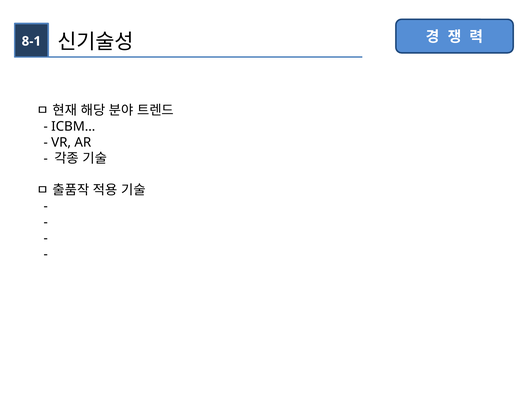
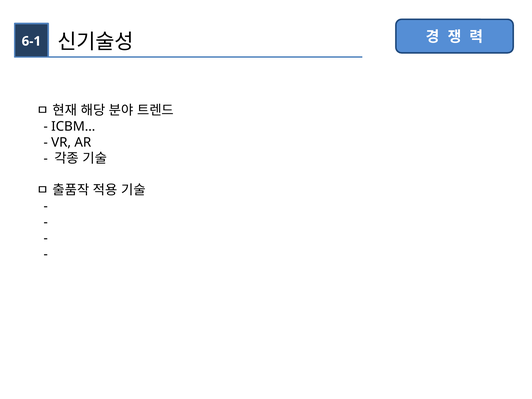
8-1: 8-1 -> 6-1
